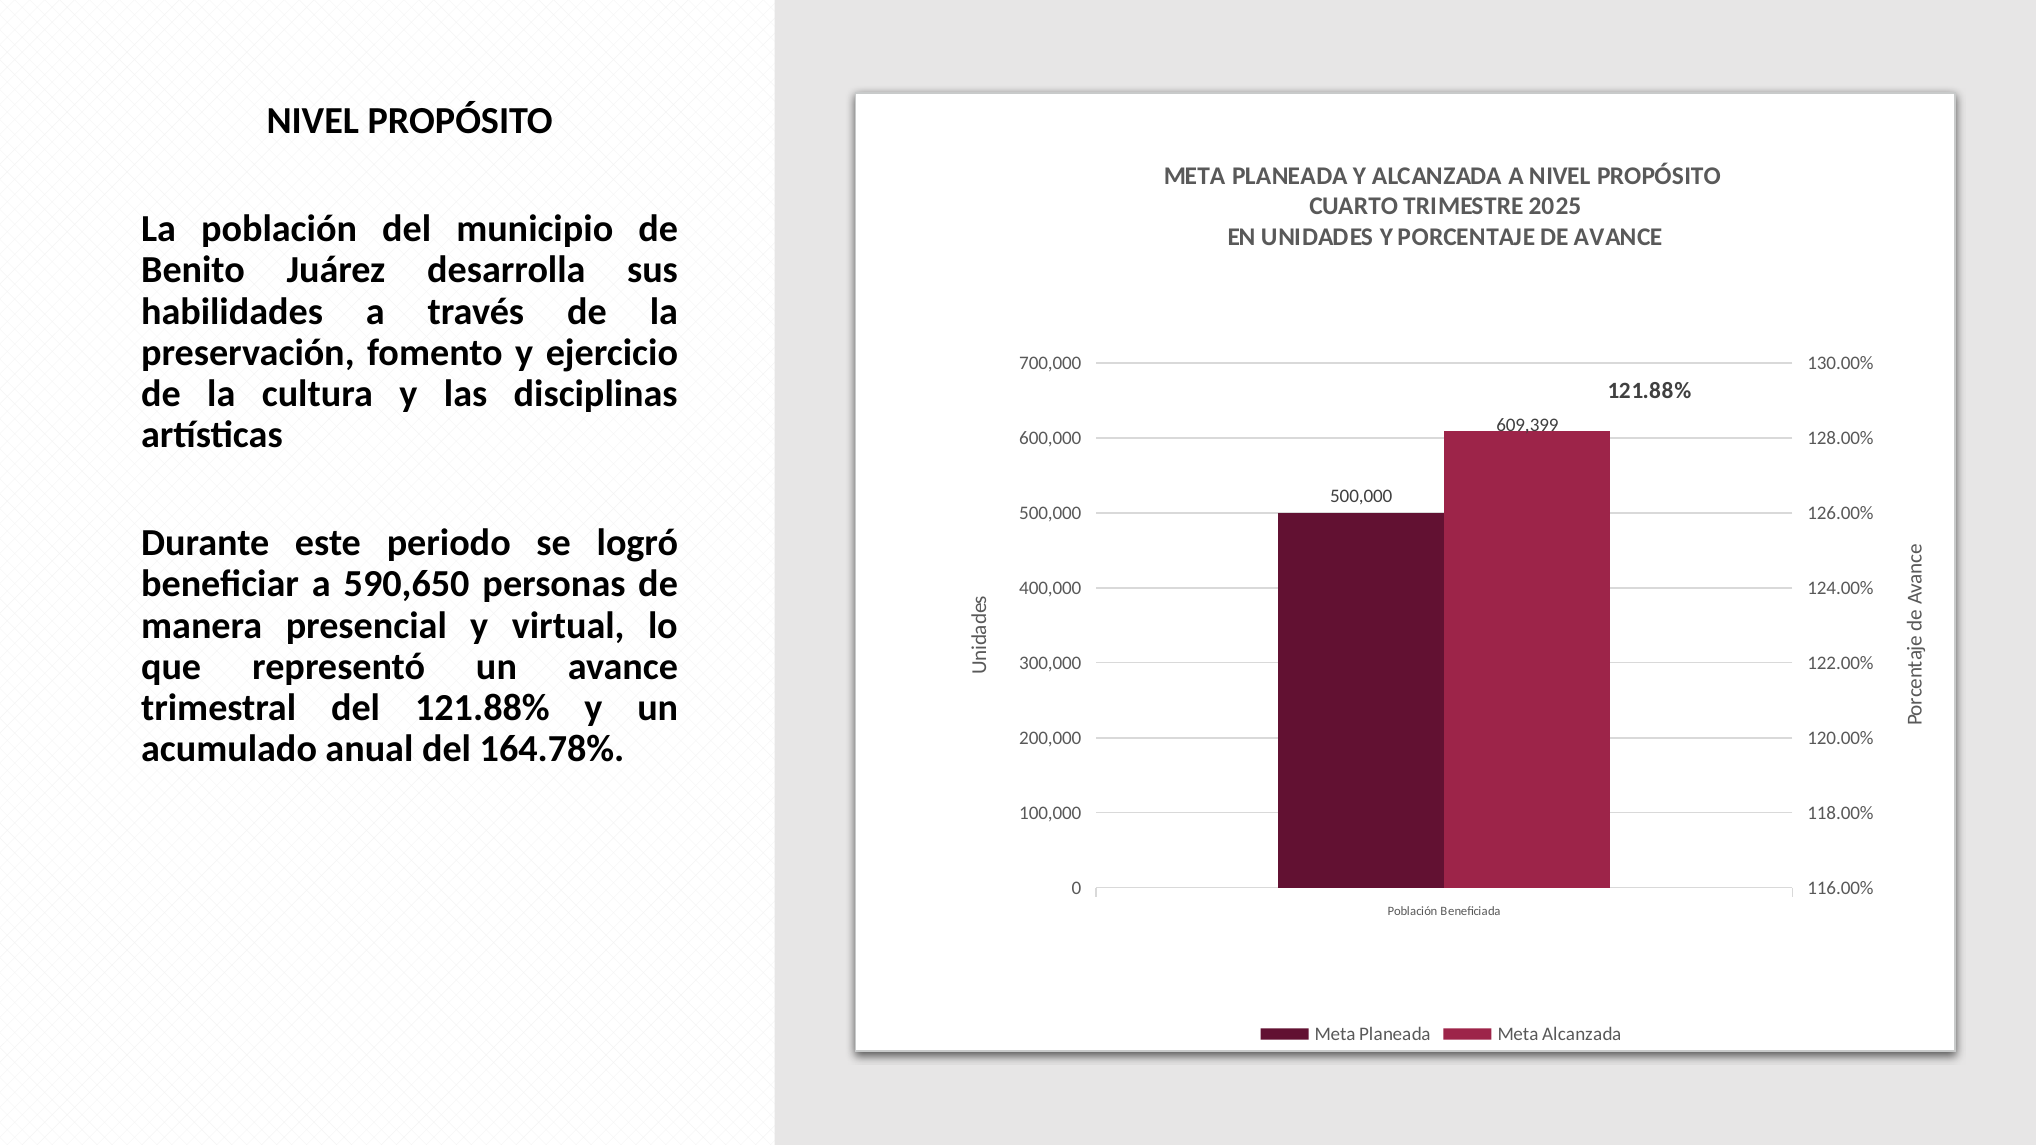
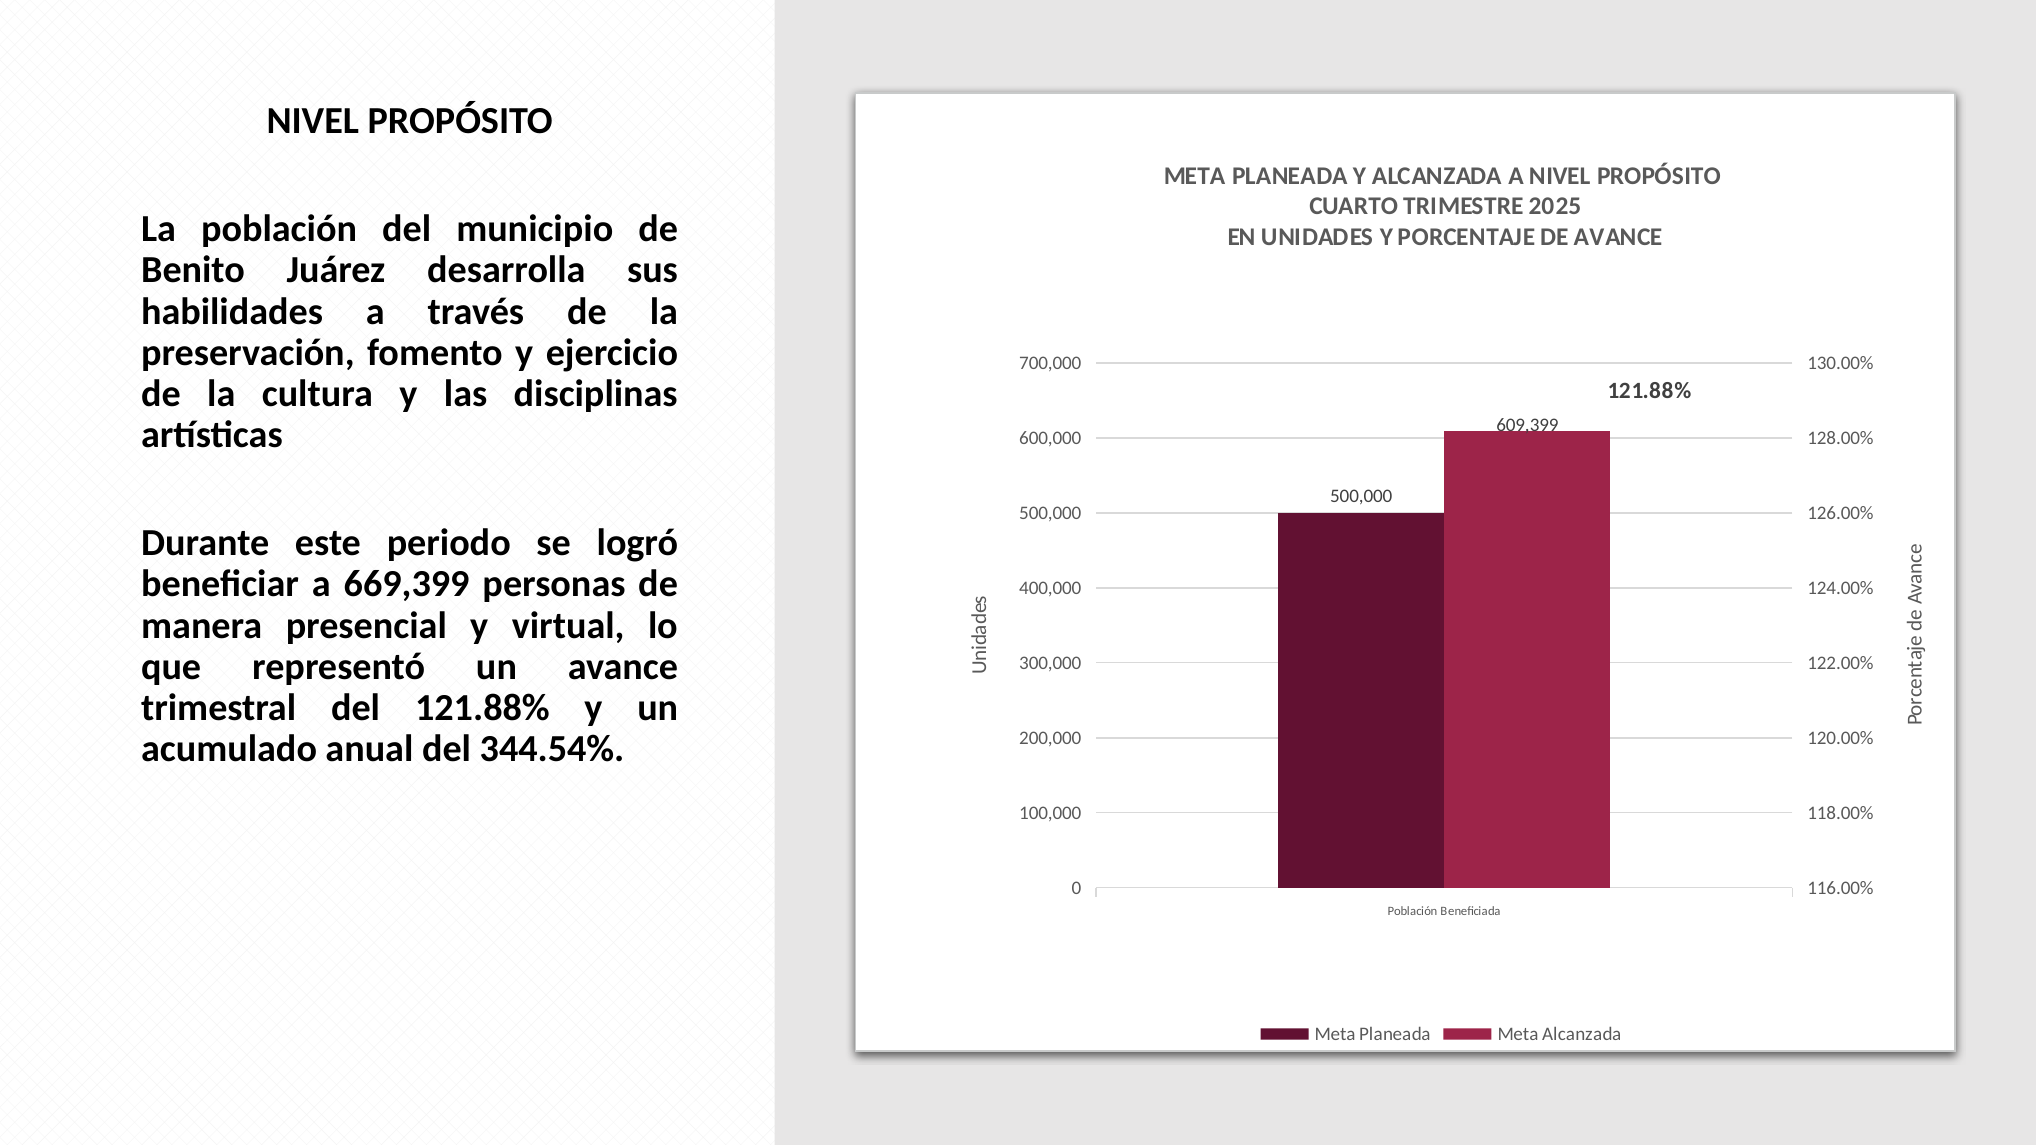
590,650: 590,650 -> 669,399
164.78%: 164.78% -> 344.54%
